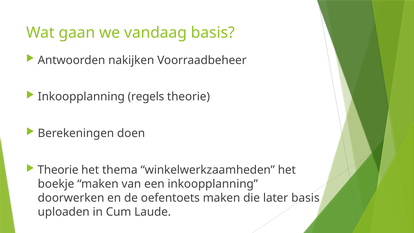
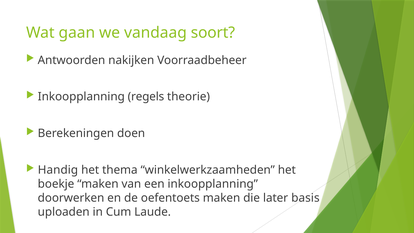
vandaag basis: basis -> soort
Theorie at (58, 170): Theorie -> Handig
